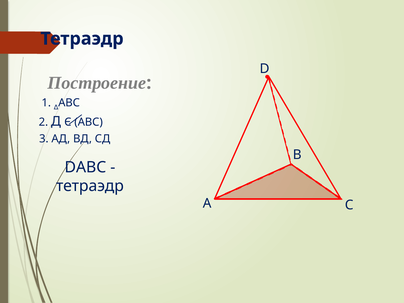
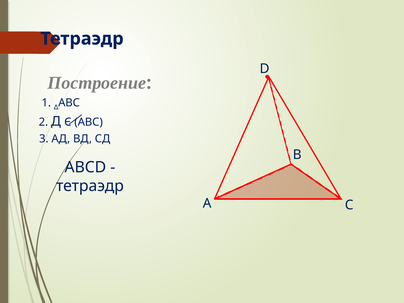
DABC: DABC -> ABCD
